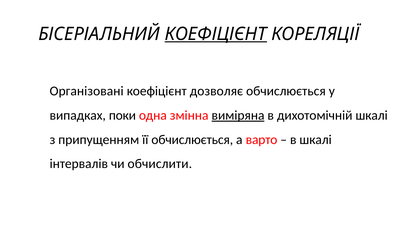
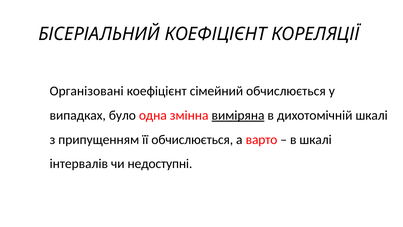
КОЕФІЦІЄНТ at (216, 34) underline: present -> none
дозволяє: дозволяє -> сімейний
поки: поки -> було
обчислити: обчислити -> недоступні
